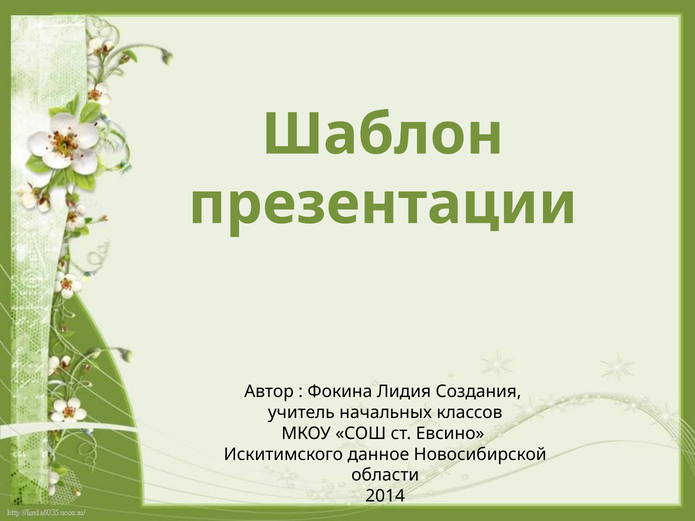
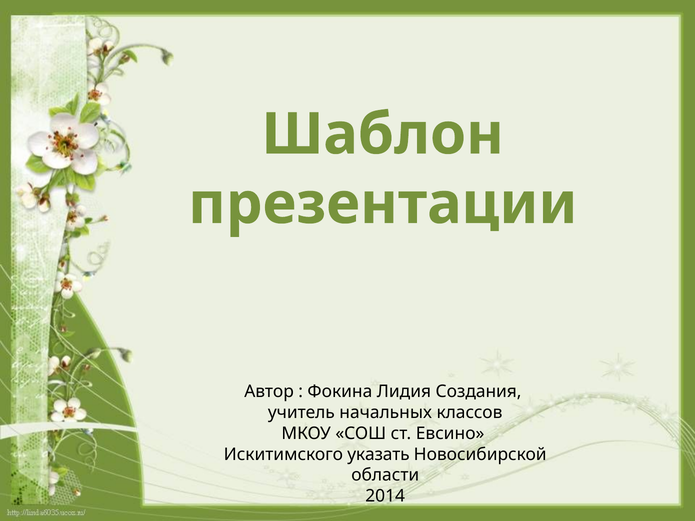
данное: данное -> указать
